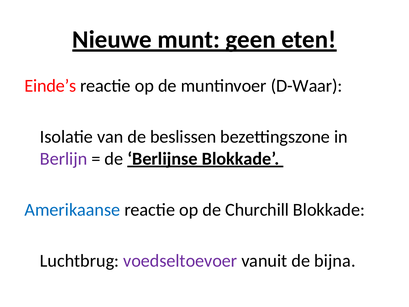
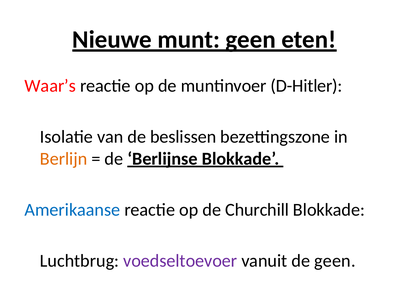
Einde’s: Einde’s -> Waar’s
D-Waar: D-Waar -> D-Hitler
Berlijn colour: purple -> orange
de bijna: bijna -> geen
